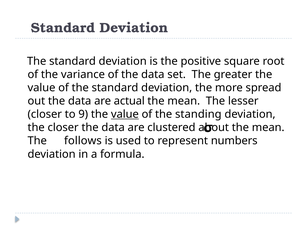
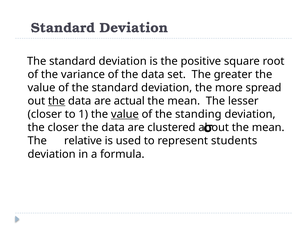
the at (57, 101) underline: none -> present
9: 9 -> 1
follows: follows -> relative
numbers: numbers -> students
